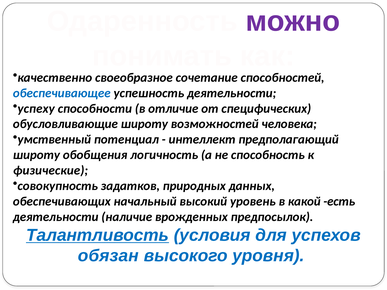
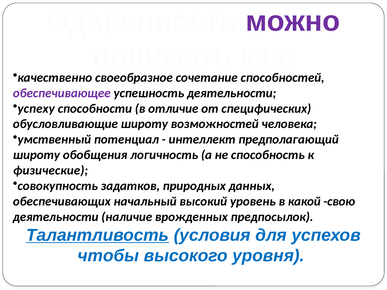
обеспечивающее colour: blue -> purple
есть: есть -> свою
обязан: обязан -> чтобы
